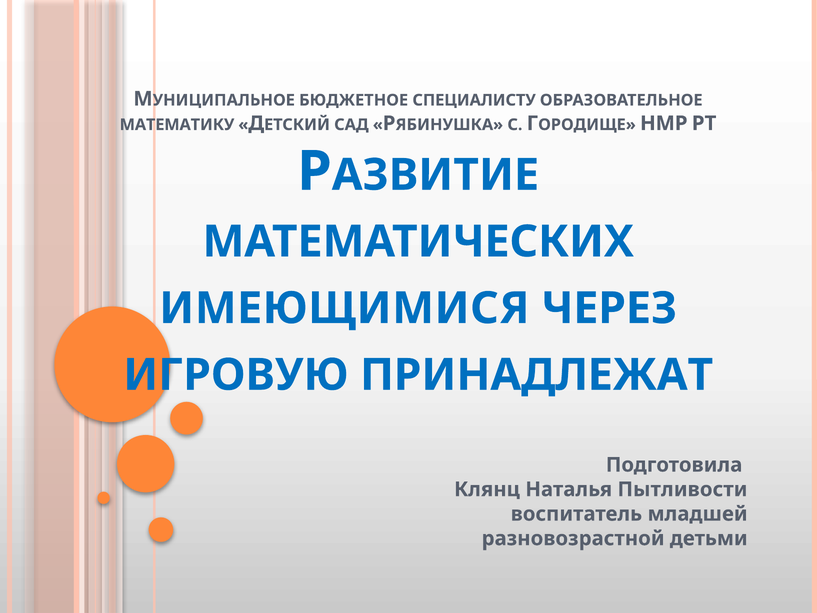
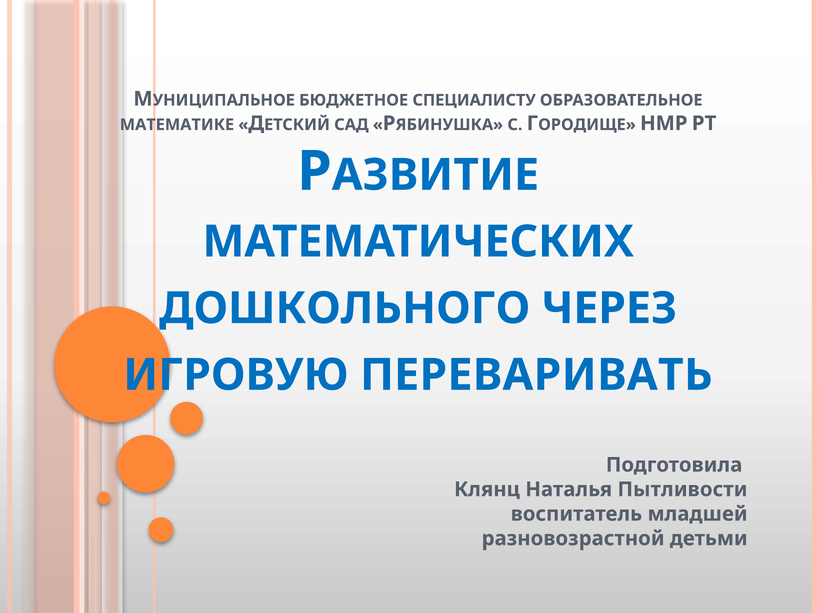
МАТЕМАТИКУ: МАТЕМАТИКУ -> МАТЕМАТИКЕ
ИМЕЮЩИМИСЯ: ИМЕЮЩИМИСЯ -> ДОШКОЛЬНОГО
ПРИНАДЛЕЖАТ: ПРИНАДЛЕЖАТ -> ПЕРЕВАРИВАТЬ
